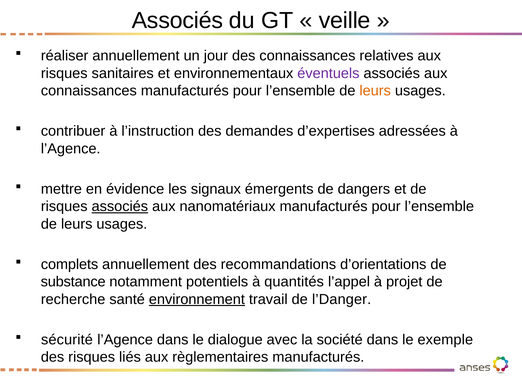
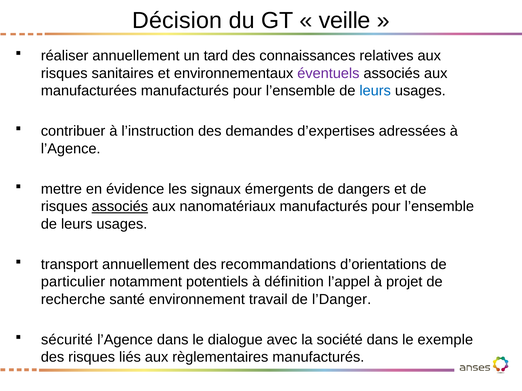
Associés at (177, 21): Associés -> Décision
jour: jour -> tard
connaissances at (89, 91): connaissances -> manufacturées
leurs at (375, 91) colour: orange -> blue
complets: complets -> transport
substance: substance -> particulier
quantités: quantités -> définition
environnement underline: present -> none
